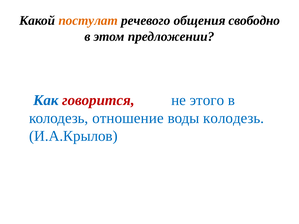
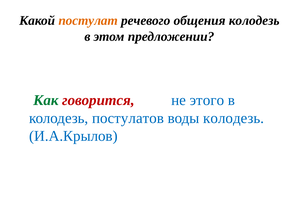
общения свободно: свободно -> колодезь
Как colour: blue -> green
отношение: отношение -> постулатов
